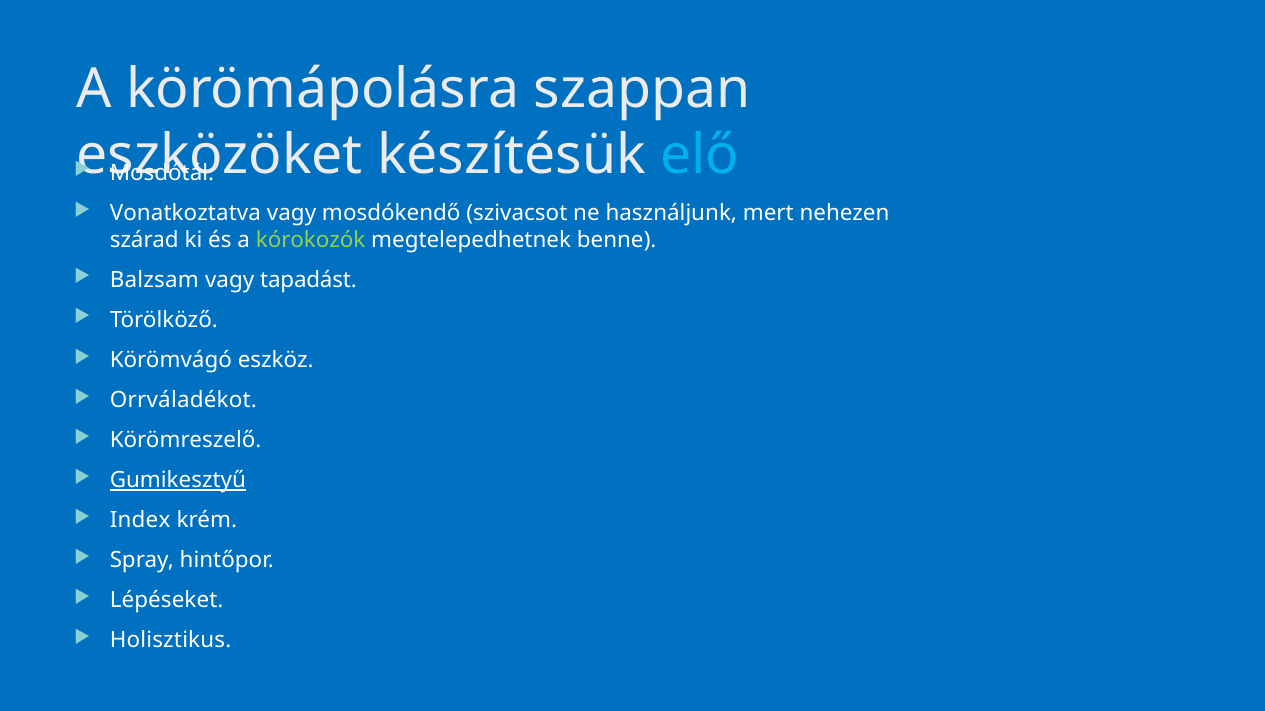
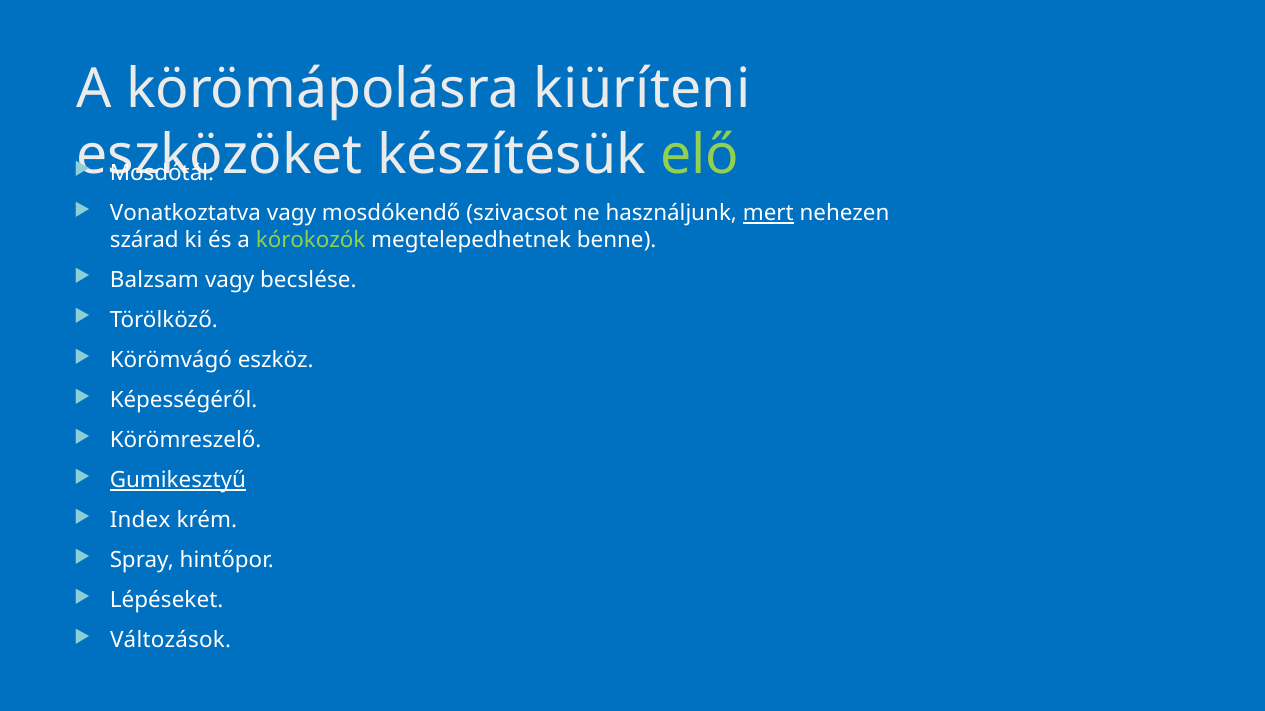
szappan: szappan -> kiüríteni
elő colour: light blue -> light green
mert underline: none -> present
tapadást: tapadást -> becslése
Orrváladékot: Orrváladékot -> Képességéről
Holisztikus: Holisztikus -> Változások
